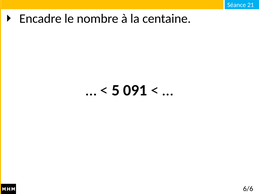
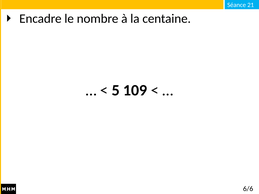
091: 091 -> 109
